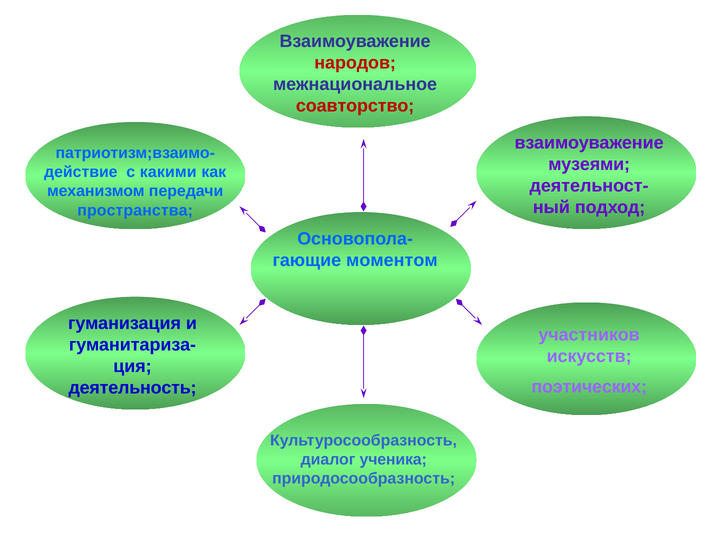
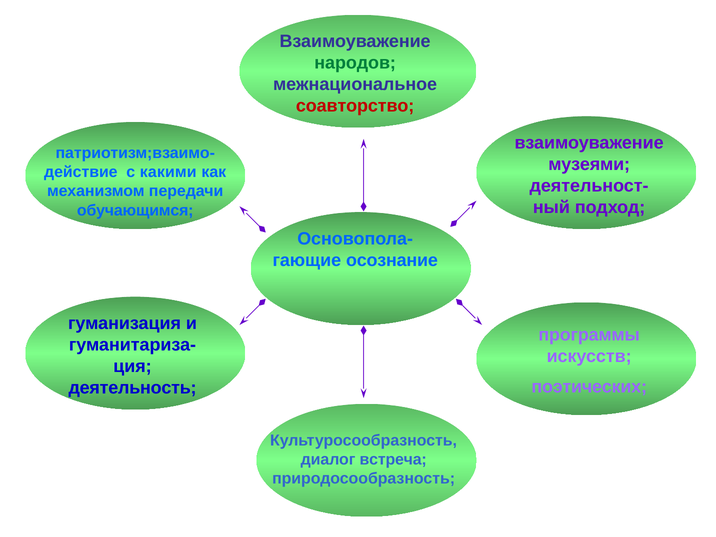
народов colour: red -> green
пространства: пространства -> обучающимся
моментом: моментом -> осознание
участников: участников -> программы
ученика: ученика -> встреча
